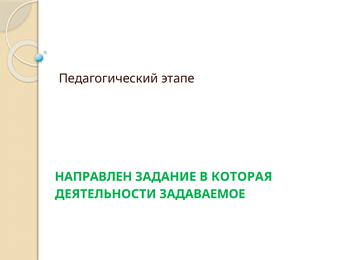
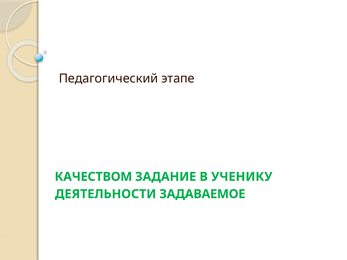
НАПРАВЛЕН: НАПРАВЛЕН -> КАЧЕСТВОМ
КОТОРАЯ: КОТОРАЯ -> УЧЕНИКУ
